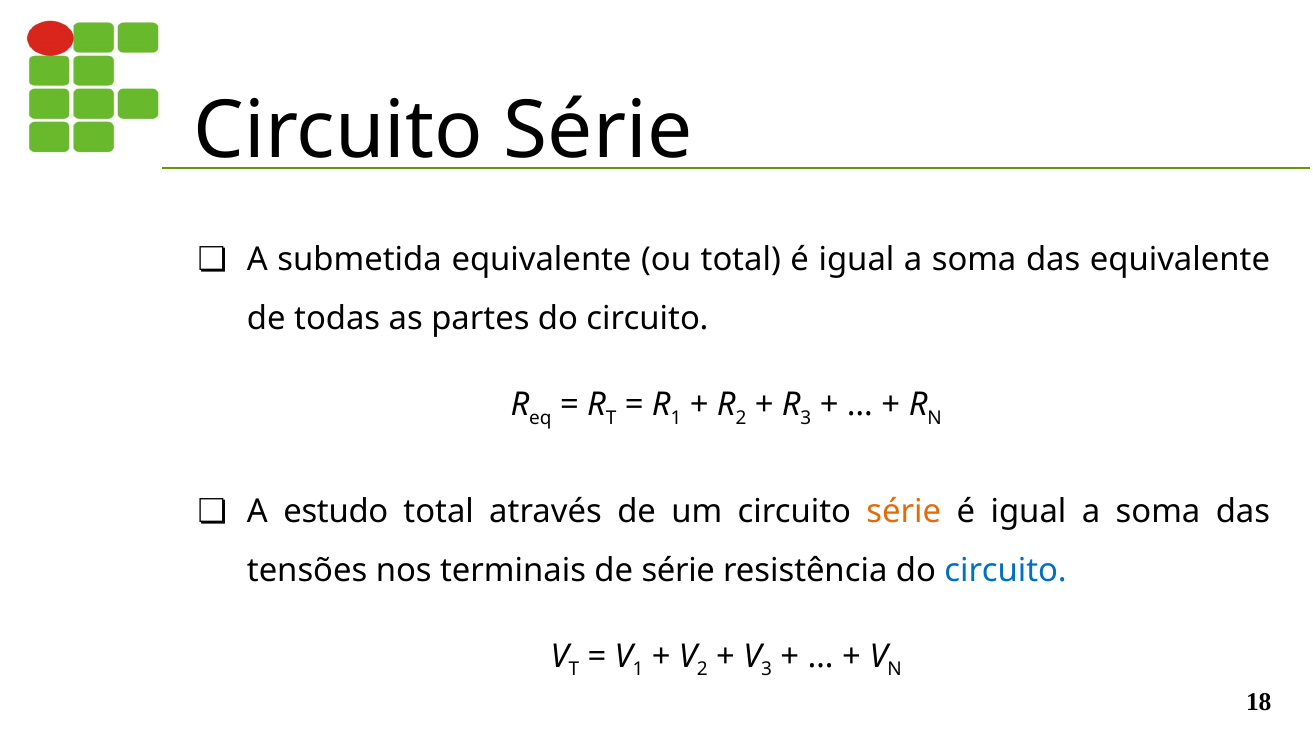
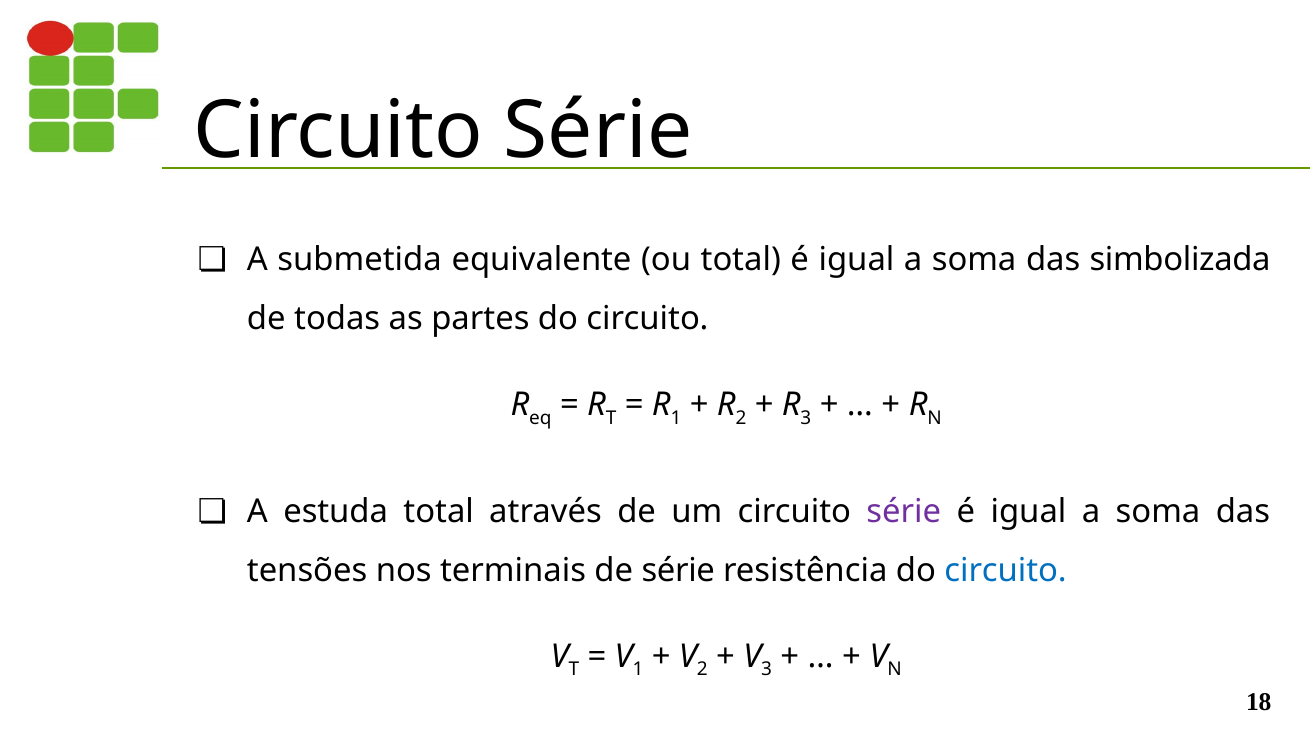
das equivalente: equivalente -> simbolizada
estudo: estudo -> estuda
série at (904, 512) colour: orange -> purple
